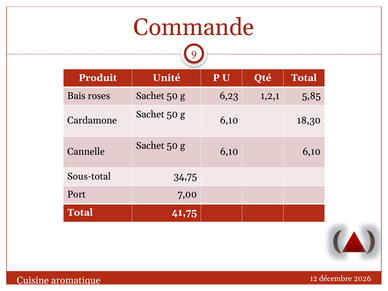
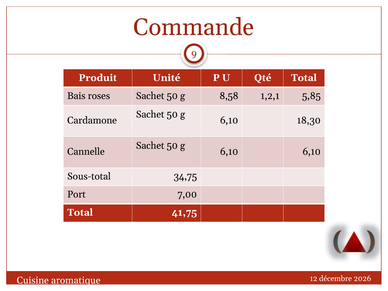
6,23: 6,23 -> 8,58
